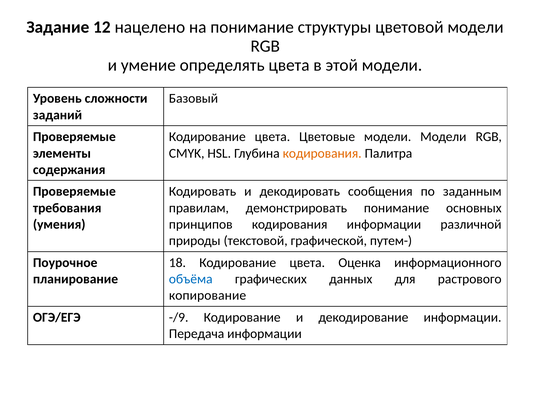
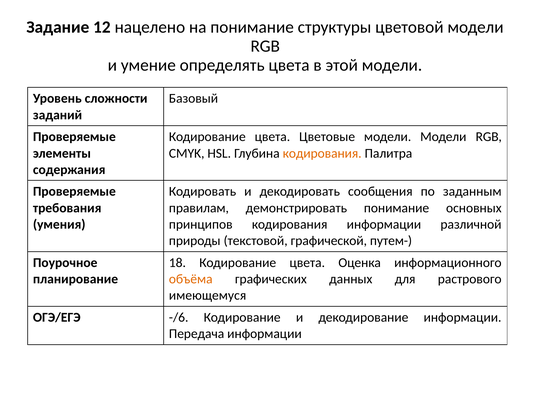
объёма colour: blue -> orange
копирование: копирование -> имеющемуся
-/9: -/9 -> -/6
